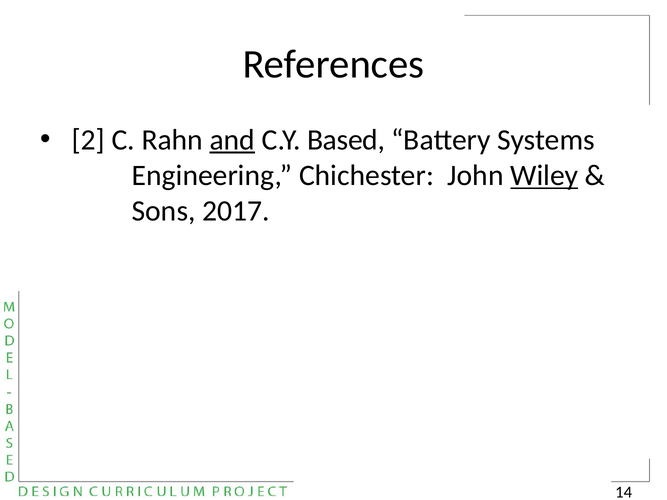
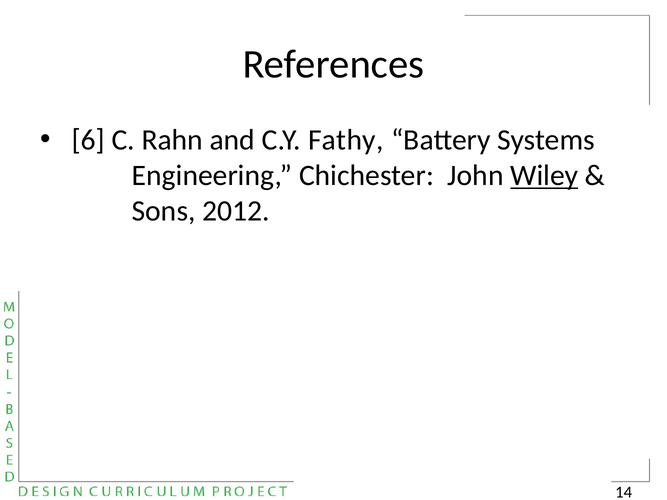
2: 2 -> 6
and underline: present -> none
Based: Based -> Fathy
2017: 2017 -> 2012
